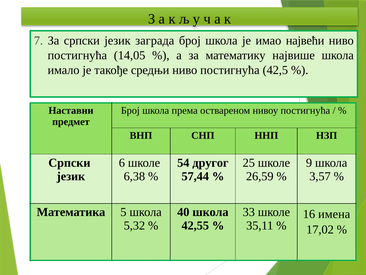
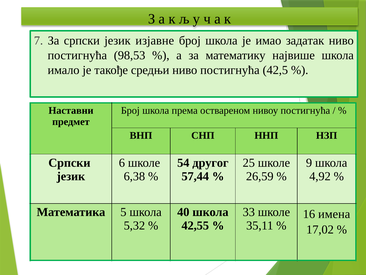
заграда: заграда -> изјавне
највећи: највећи -> задатак
14,05: 14,05 -> 98,53
3,57: 3,57 -> 4,92
